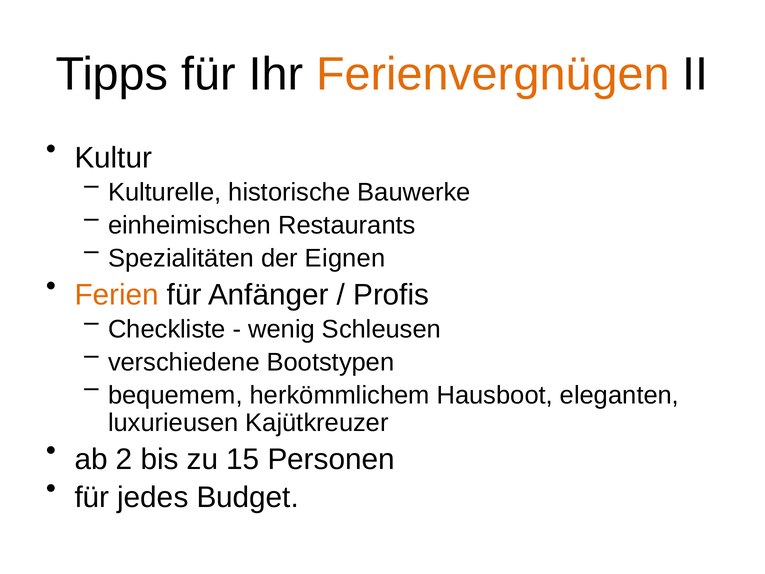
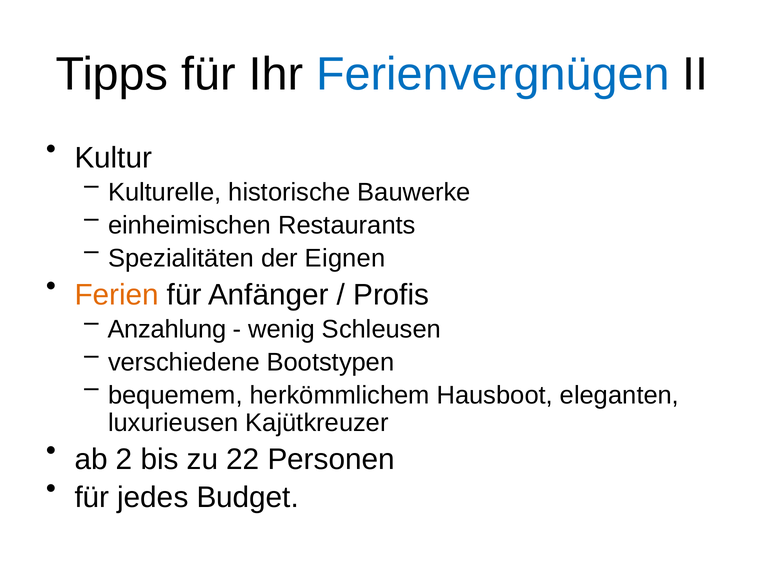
Ferienvergnügen colour: orange -> blue
Checkliste: Checkliste -> Anzahlung
15: 15 -> 22
